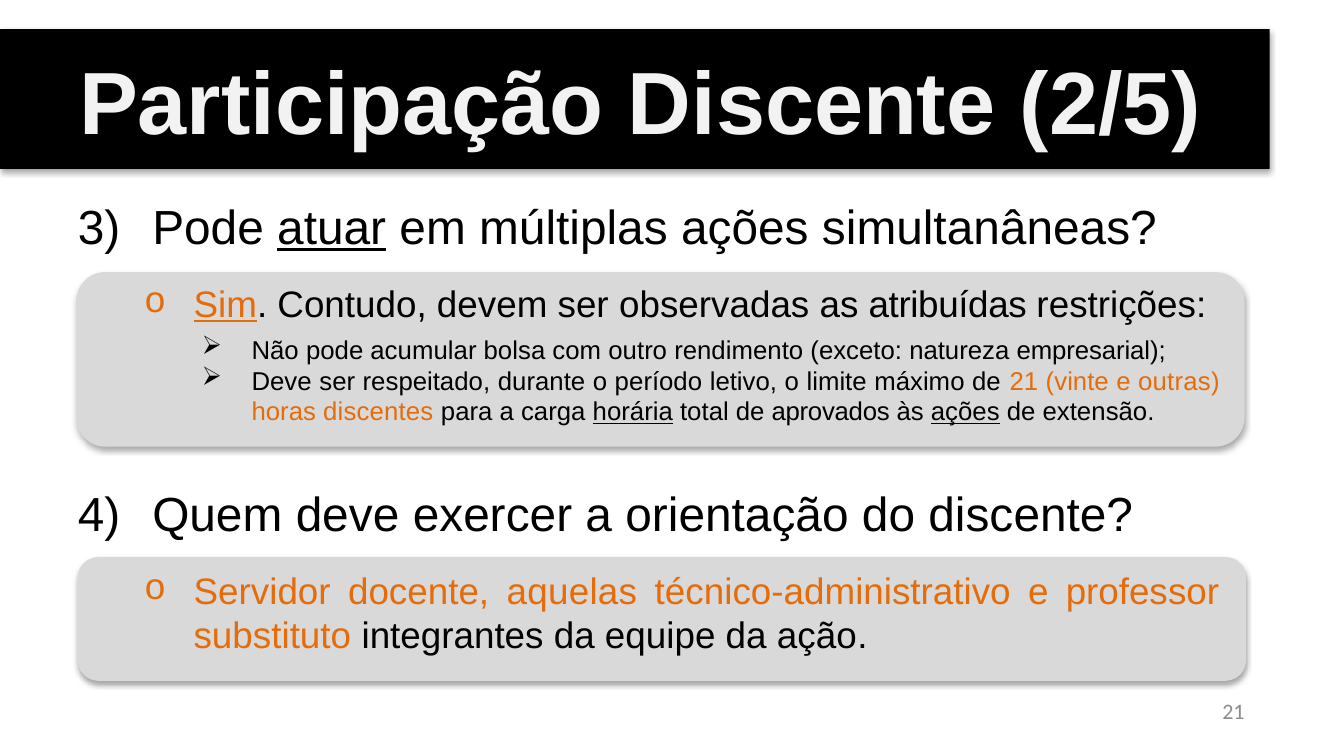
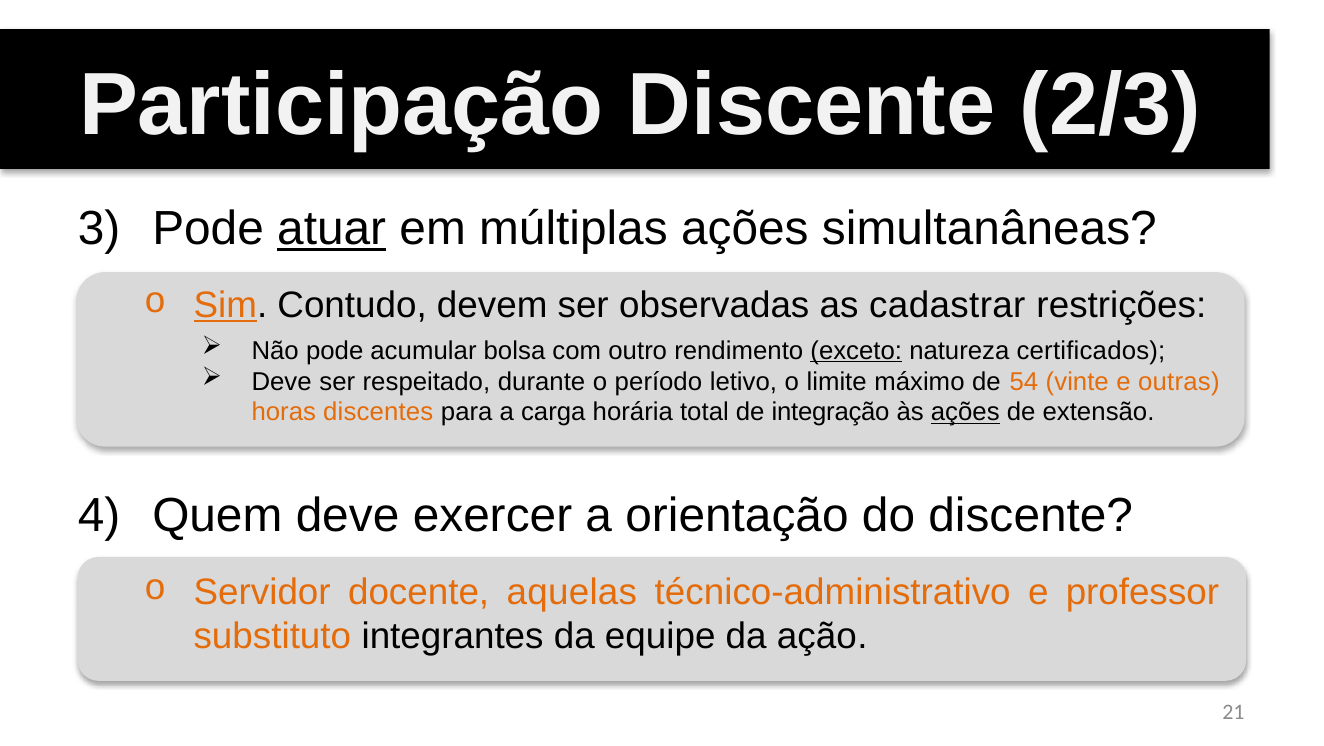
2/5: 2/5 -> 2/3
atribuídas: atribuídas -> cadastrar
exceto underline: none -> present
empresarial: empresarial -> certificados
de 21: 21 -> 54
horária underline: present -> none
aprovados: aprovados -> integração
